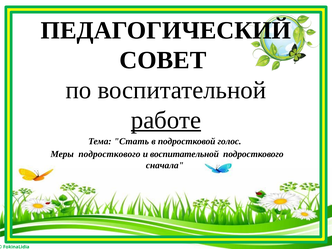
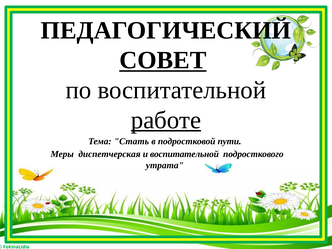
СОВЕТ underline: none -> present
голос: голос -> пути
Меры подросткового: подросткового -> диспетчерская
сначала: сначала -> утрата
